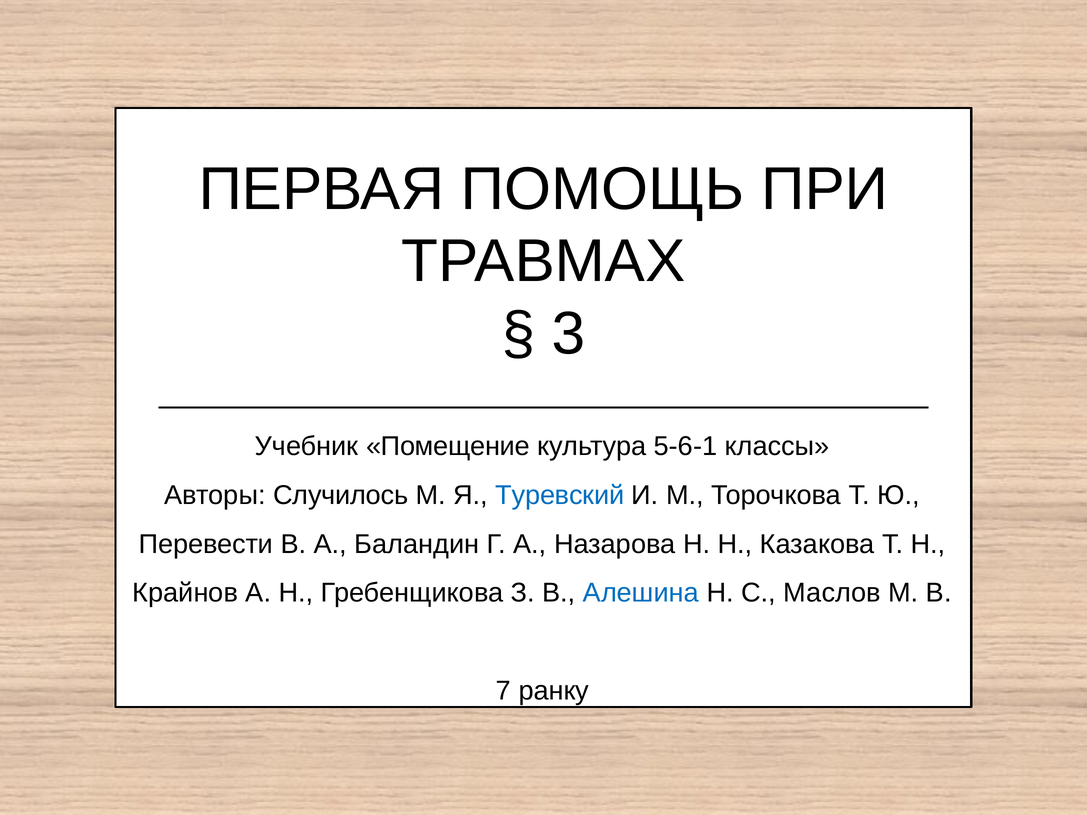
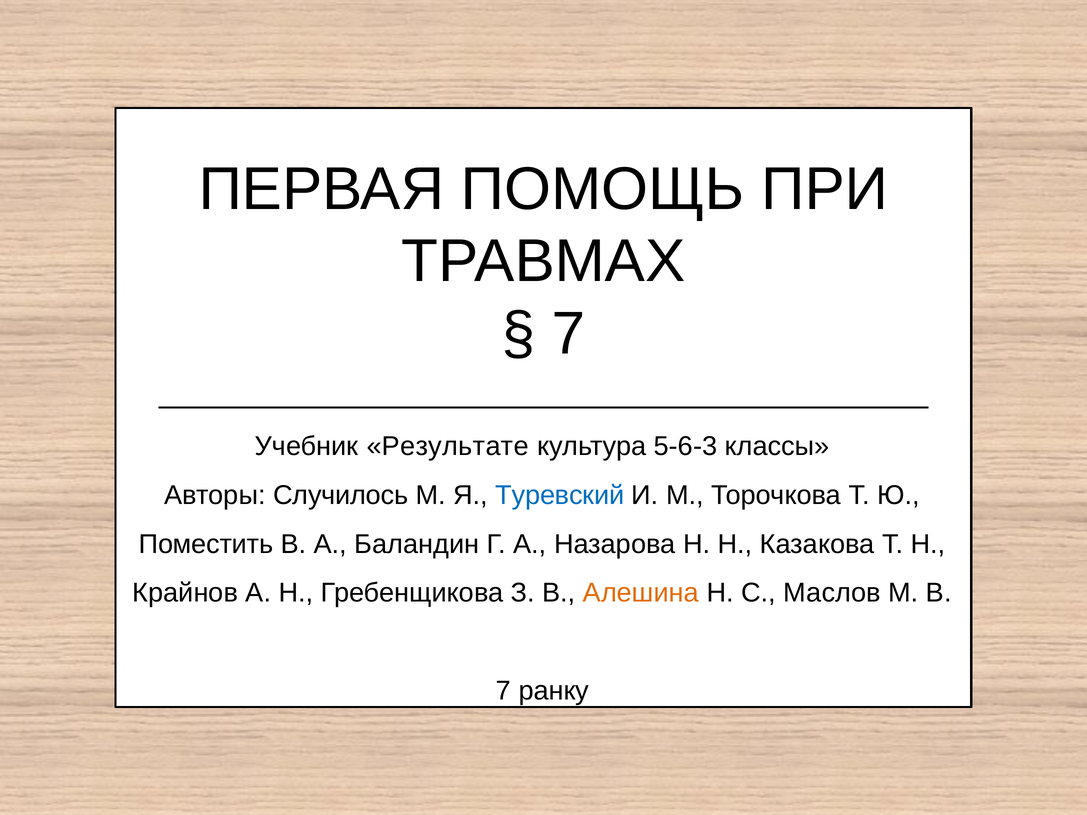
3 at (569, 334): 3 -> 7
Помещение: Помещение -> Результате
5-6-1: 5-6-1 -> 5-6-3
Перевести: Перевести -> Поместить
Алешина colour: blue -> orange
